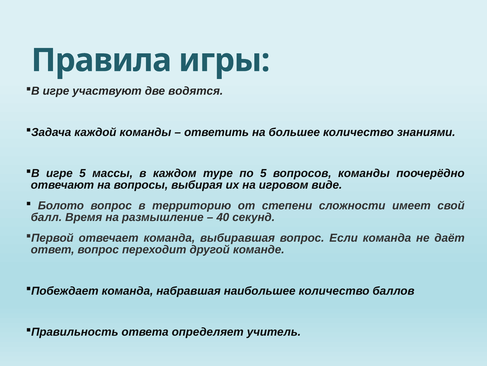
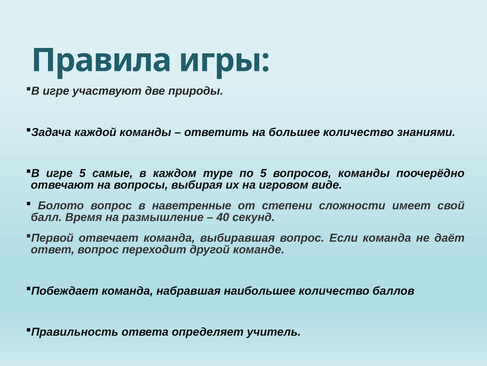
водятся: водятся -> природы
массы: массы -> самые
территорию: территорию -> наветренные
